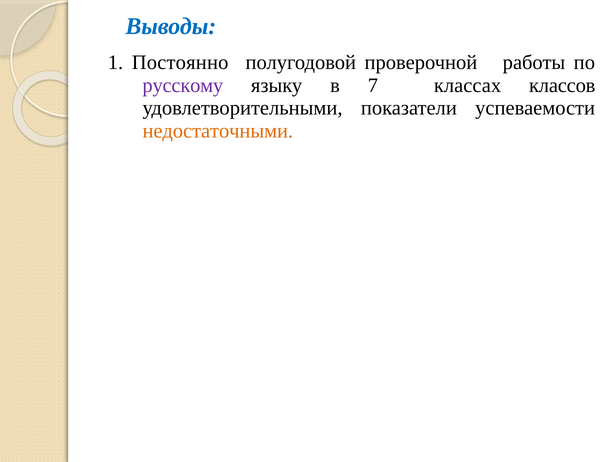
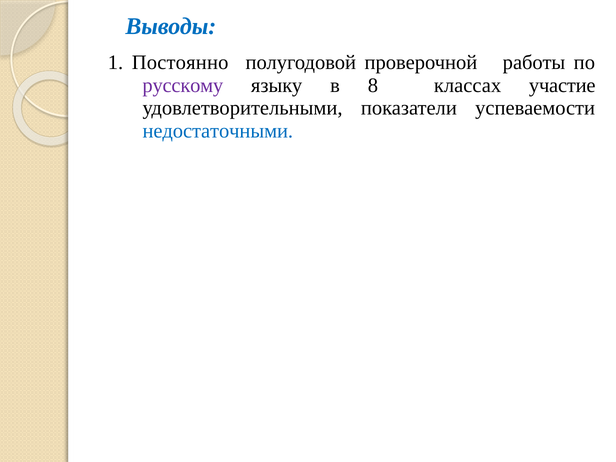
7: 7 -> 8
классов: классов -> участие
недостаточными colour: orange -> blue
